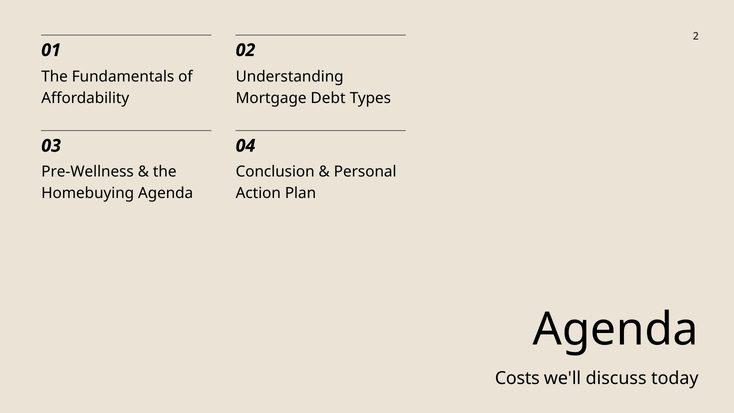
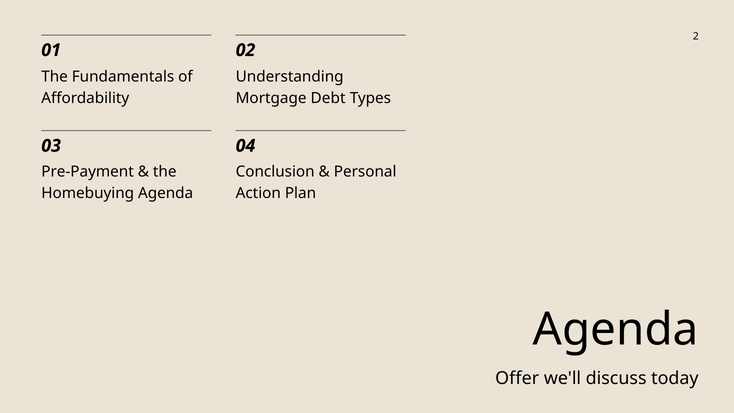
Pre-Wellness: Pre-Wellness -> Pre-Payment
Costs: Costs -> Offer
